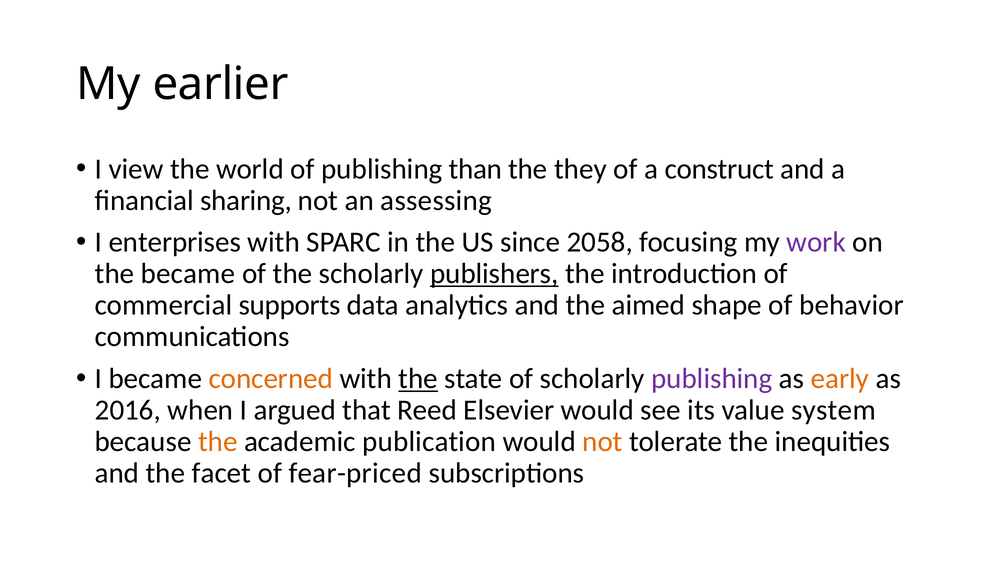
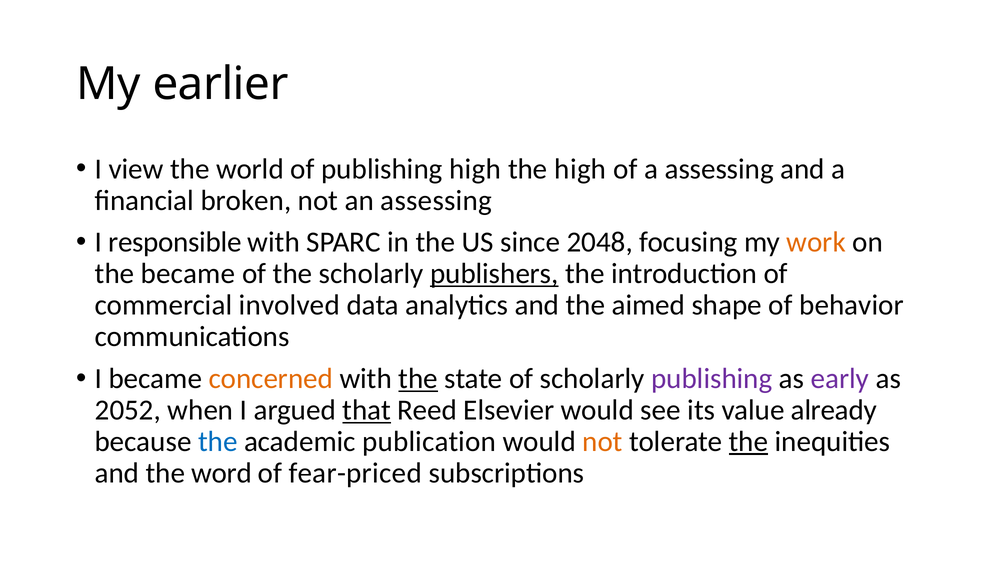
publishing than: than -> high
the they: they -> high
a construct: construct -> assessing
sharing: sharing -> broken
enterprises: enterprises -> responsible
2058: 2058 -> 2048
work colour: purple -> orange
supports: supports -> involved
early colour: orange -> purple
2016: 2016 -> 2052
that underline: none -> present
system: system -> already
the at (218, 441) colour: orange -> blue
the at (748, 441) underline: none -> present
facet: facet -> word
